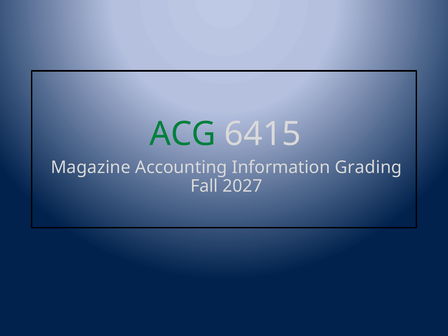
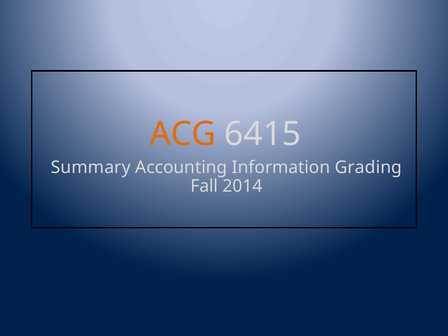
ACG colour: green -> orange
Magazine: Magazine -> Summary
2027: 2027 -> 2014
